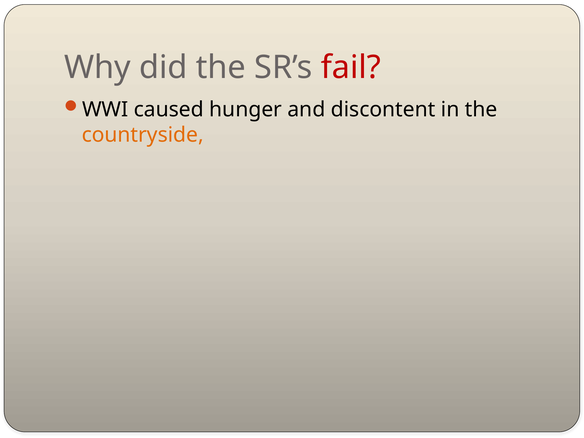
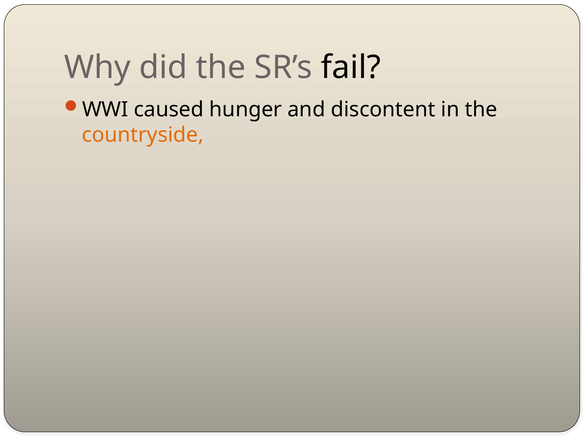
fail colour: red -> black
